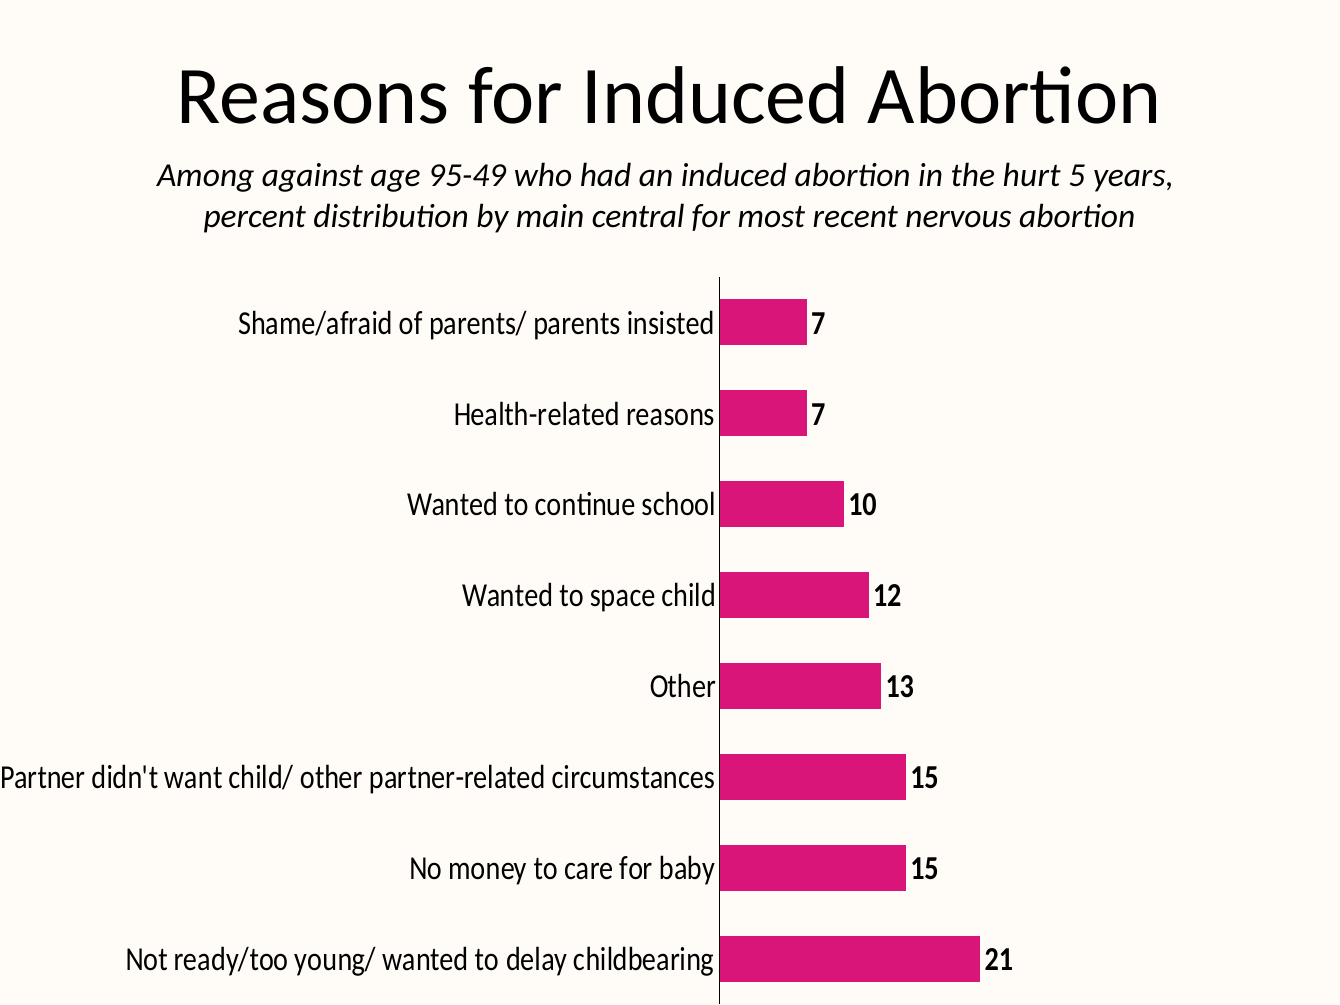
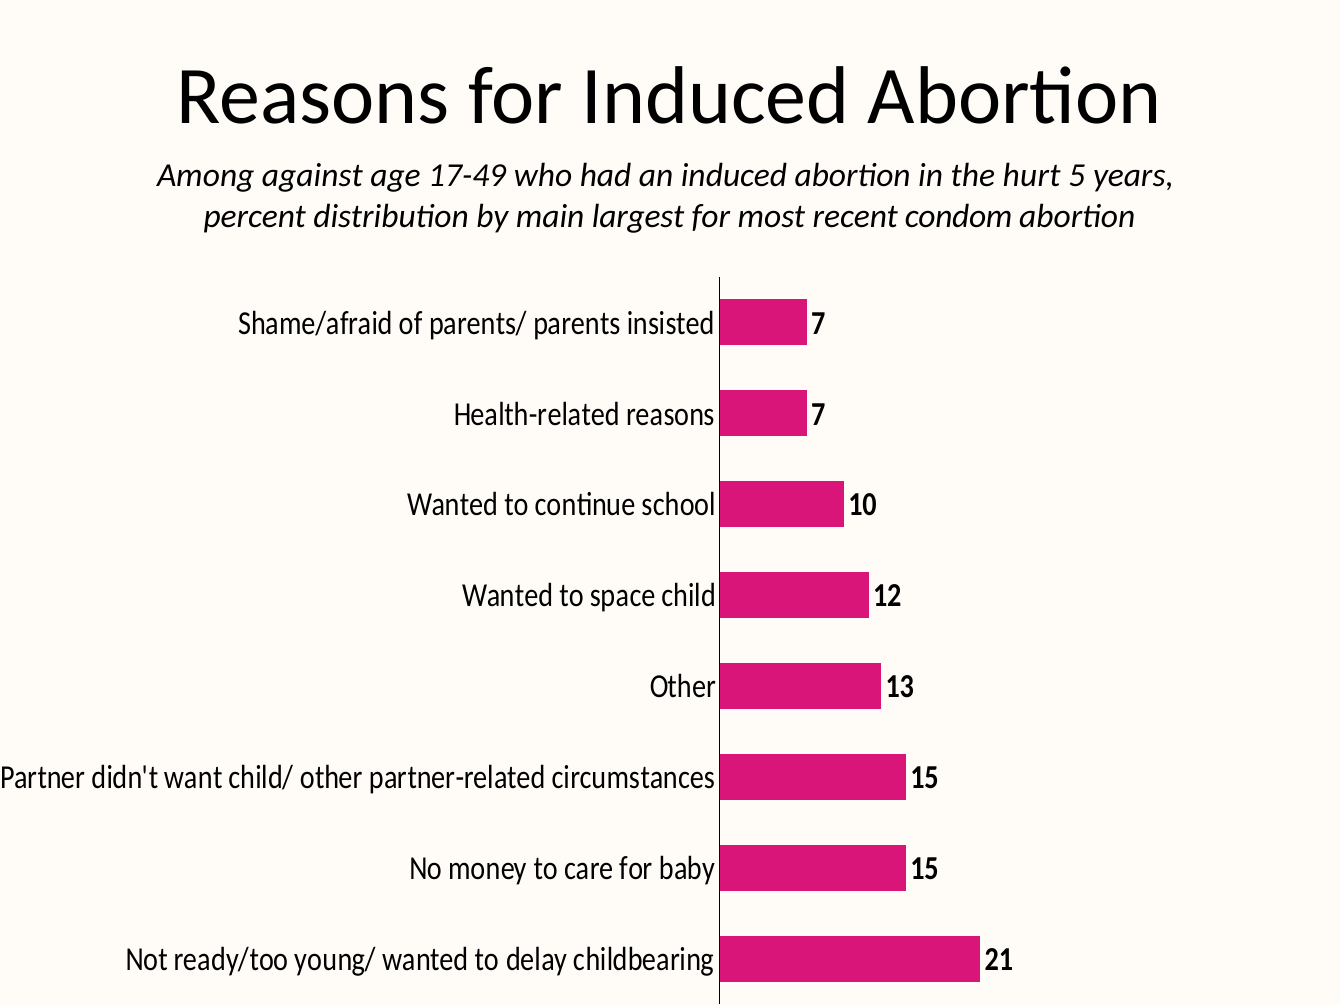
95-49: 95-49 -> 17-49
central: central -> largest
nervous: nervous -> condom
